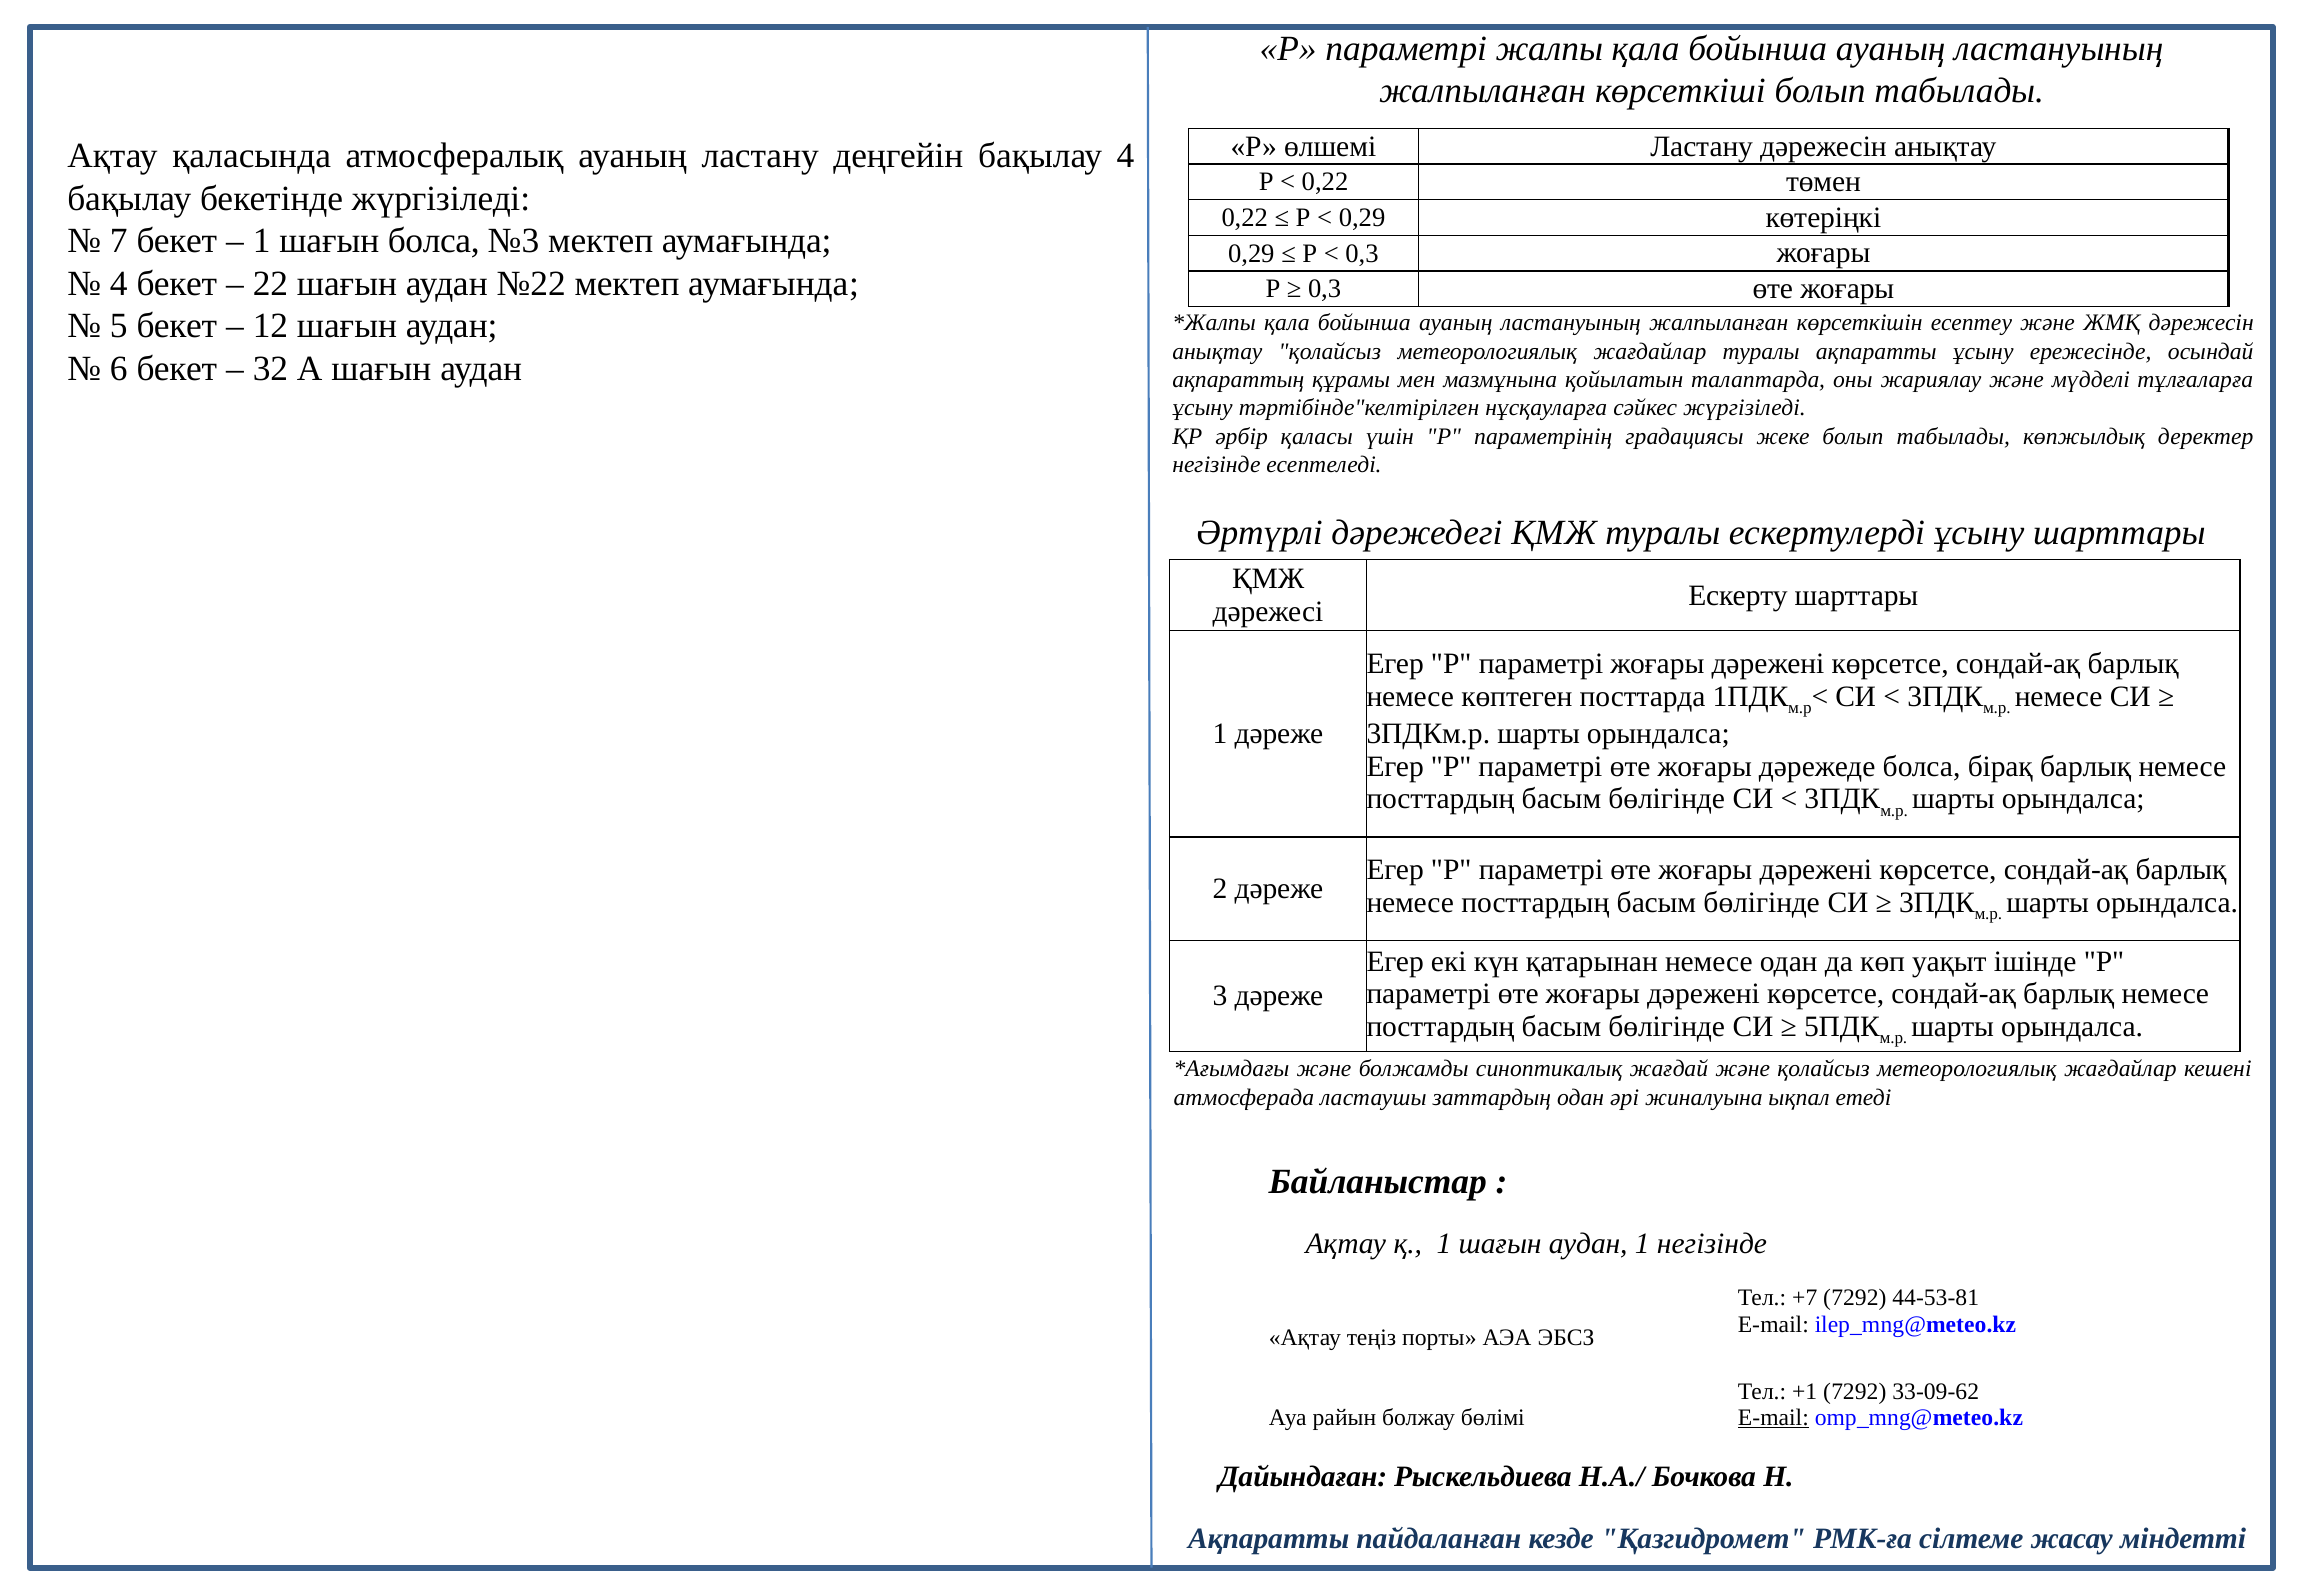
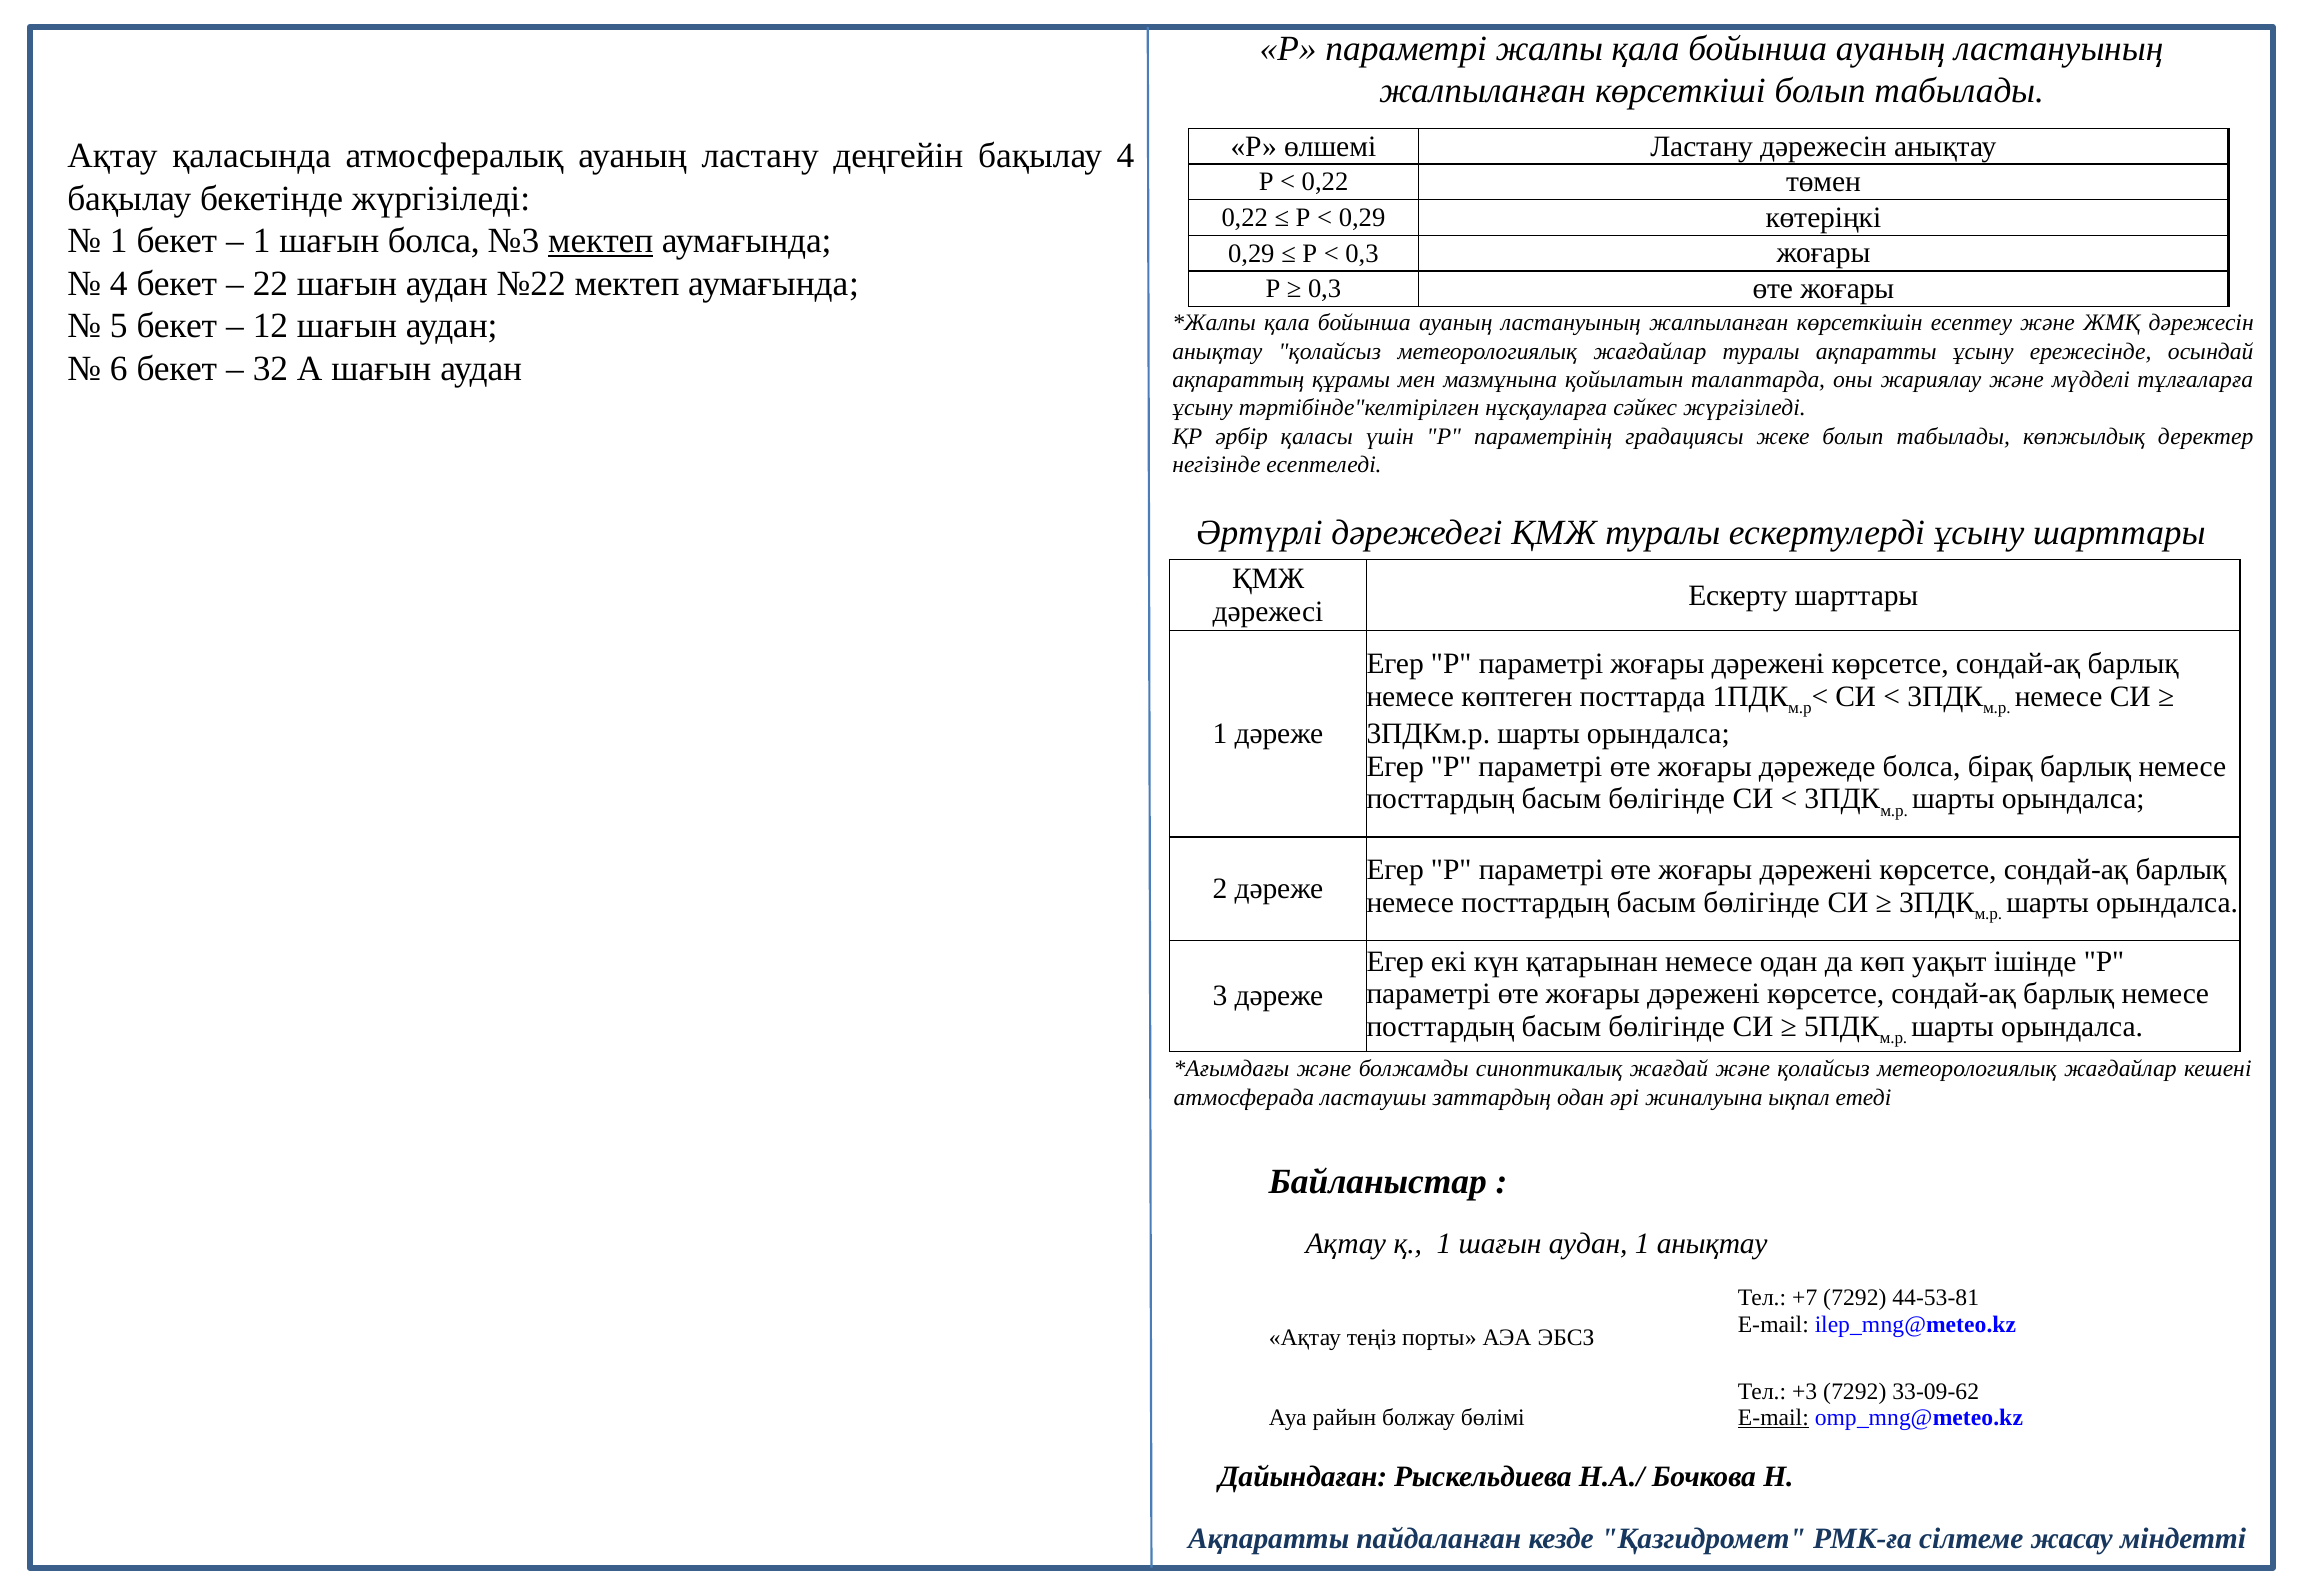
7 at (119, 241): 7 -> 1
мектеп at (601, 241) underline: none -> present
1 негізінде: негізінде -> анықтау
+1: +1 -> +3
